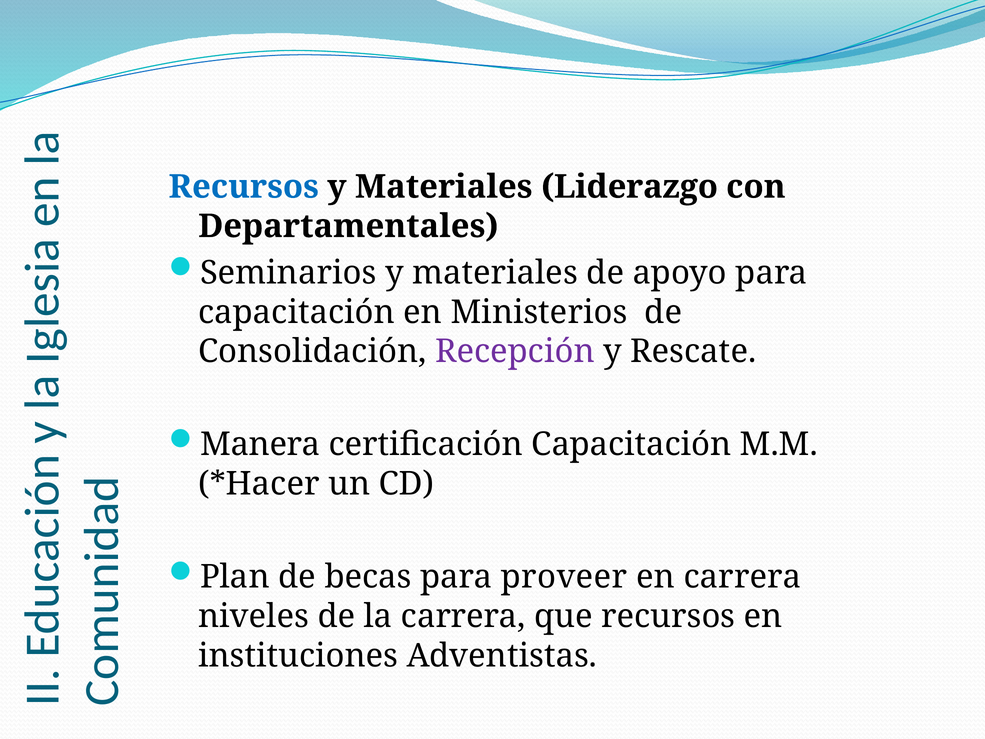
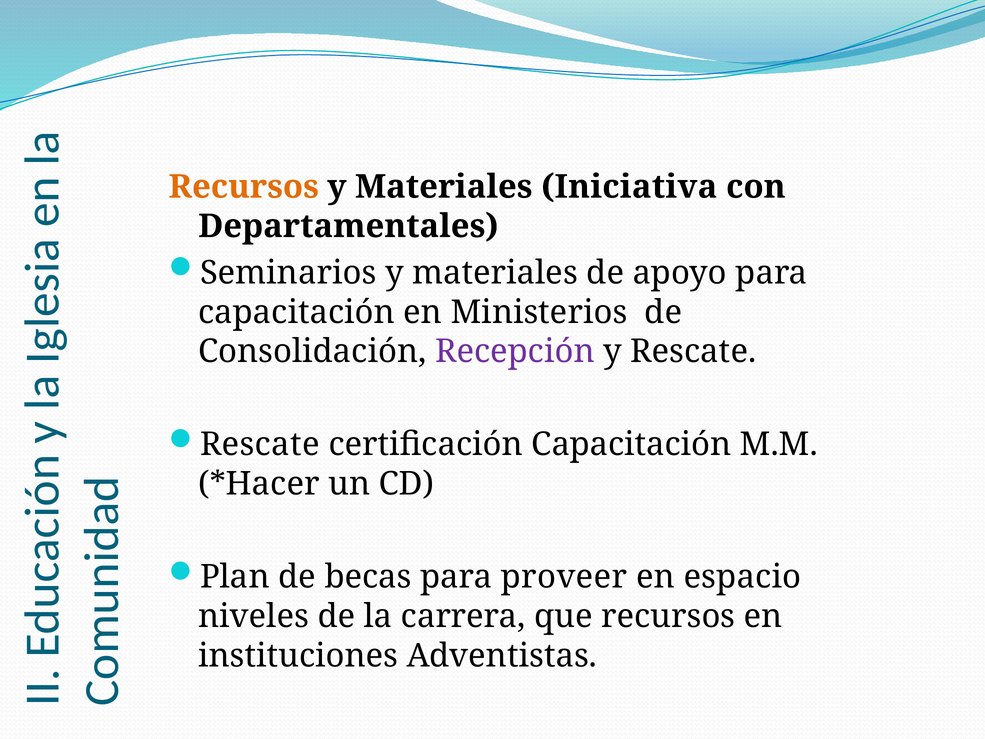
Recursos at (244, 187) colour: blue -> orange
Liderazgo: Liderazgo -> Iniciativa
Manera at (260, 444): Manera -> Rescate
en carrera: carrera -> espacio
